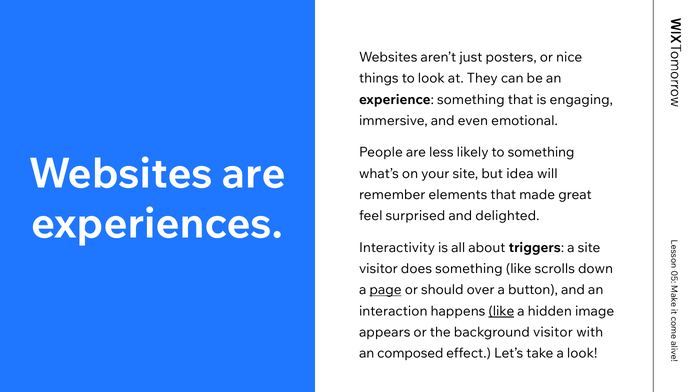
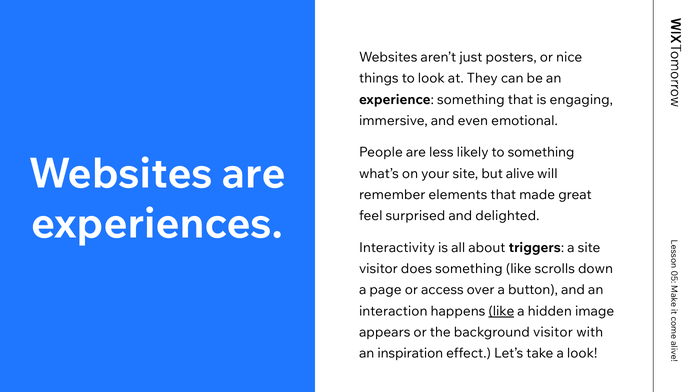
idea: idea -> alive
page underline: present -> none
should: should -> access
composed: composed -> inspiration
